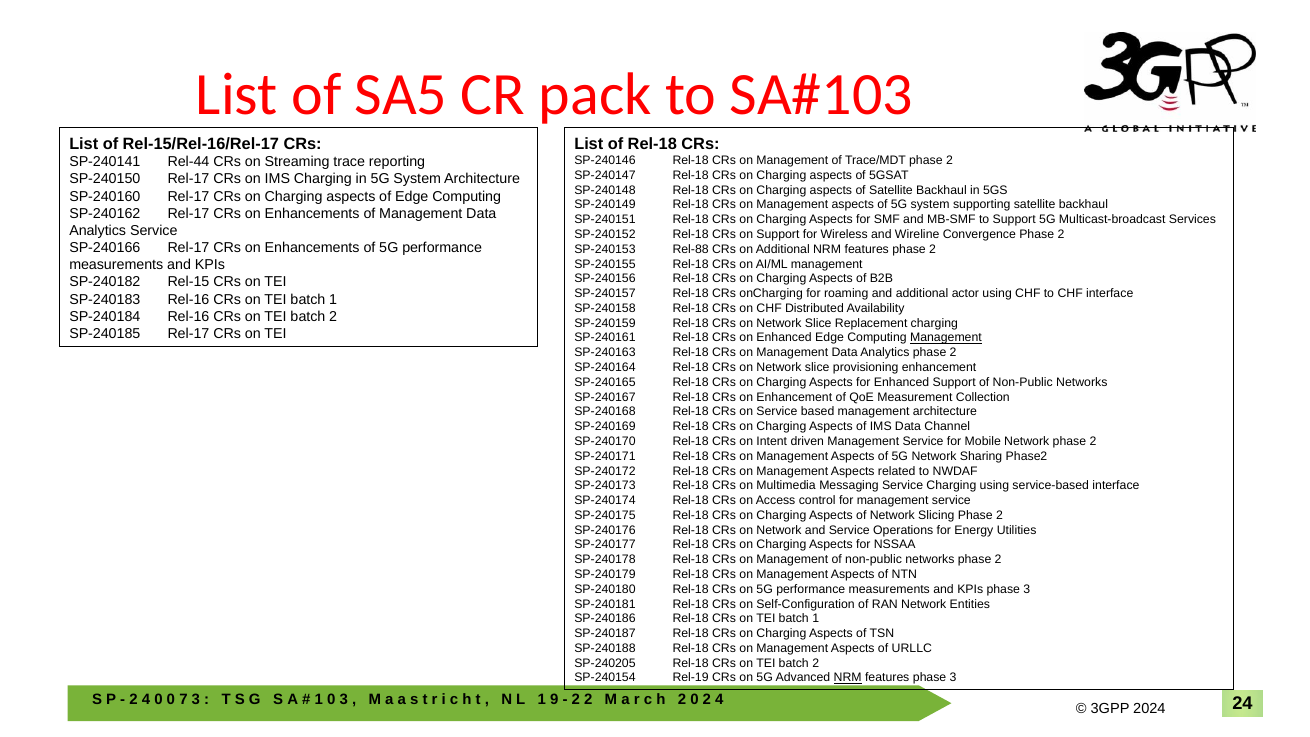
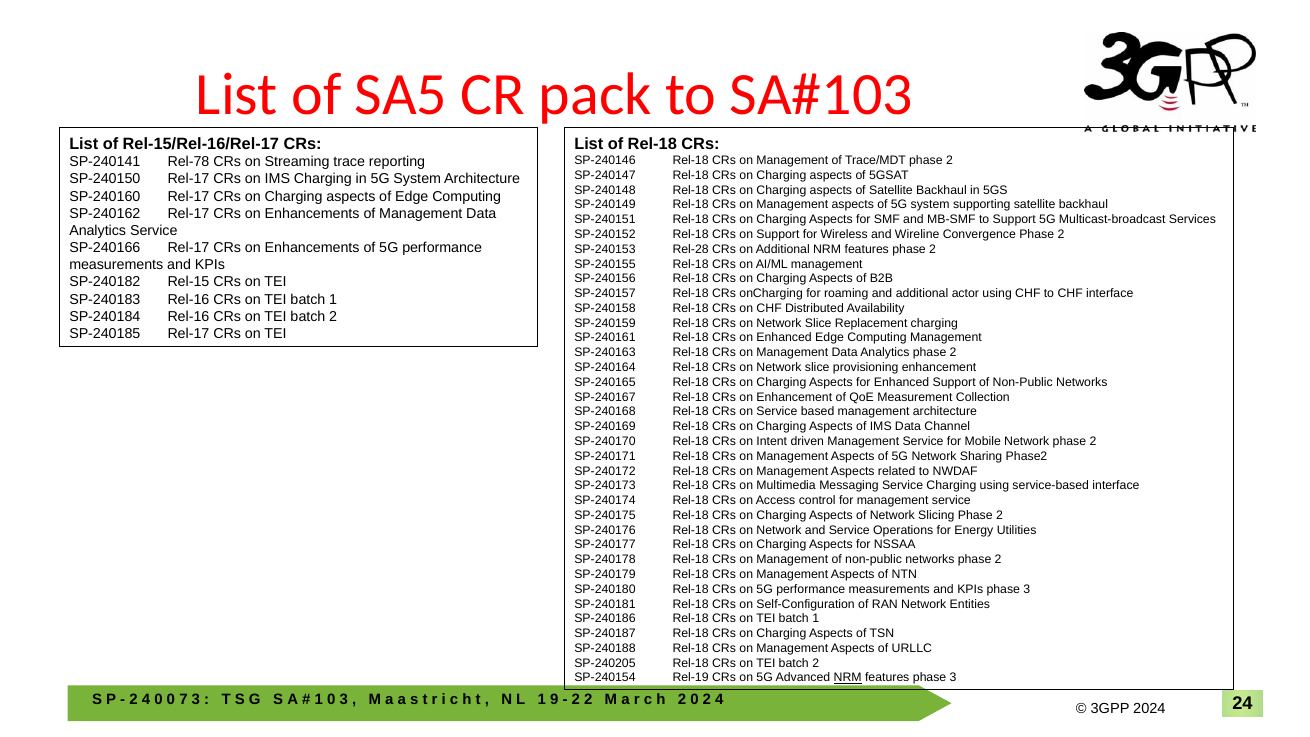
Rel-44: Rel-44 -> Rel-78
Rel-88: Rel-88 -> Rel-28
Management at (946, 338) underline: present -> none
